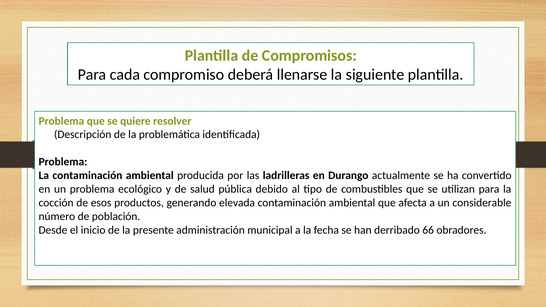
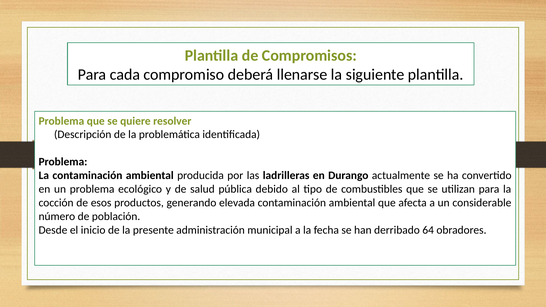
66: 66 -> 64
